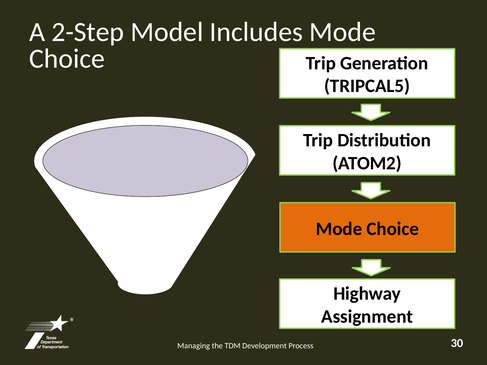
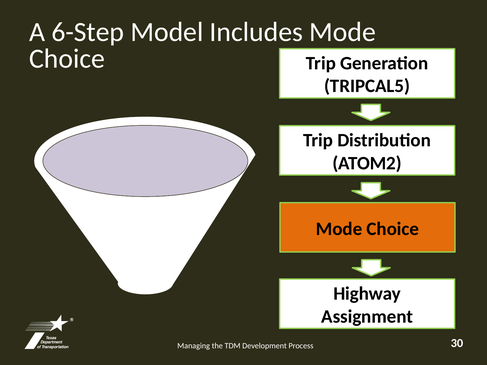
2-Step: 2-Step -> 6-Step
